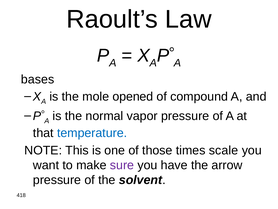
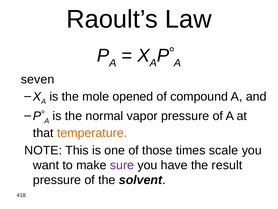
bases: bases -> seven
temperature colour: blue -> orange
arrow: arrow -> result
